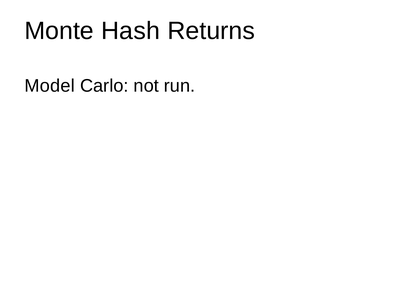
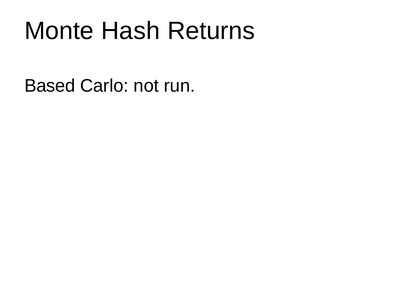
Model: Model -> Based
